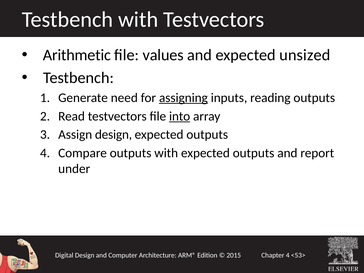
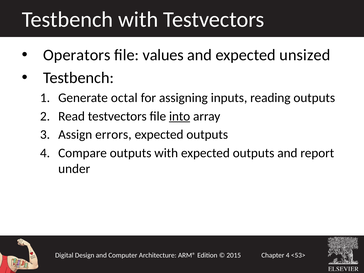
Arithmetic: Arithmetic -> Operators
need: need -> octal
assigning underline: present -> none
Assign design: design -> errors
